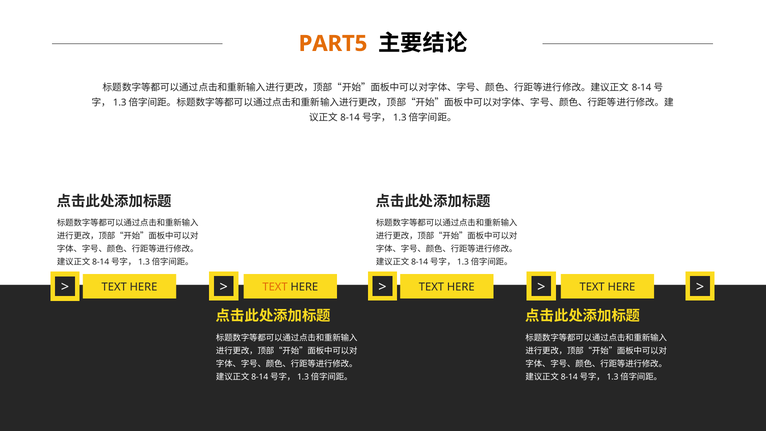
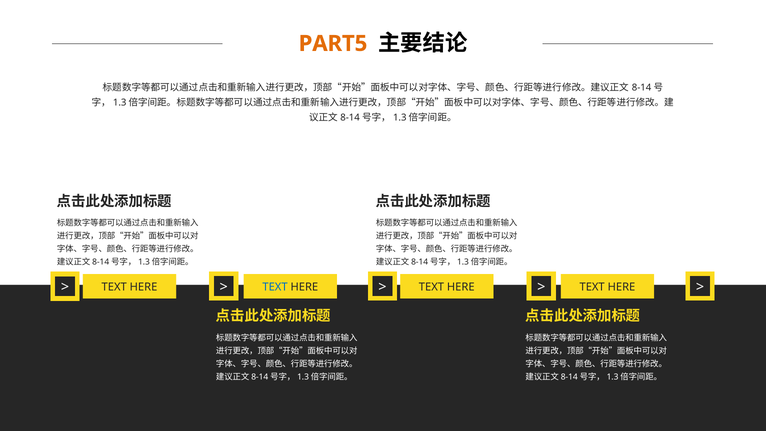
TEXT at (275, 287) colour: orange -> blue
